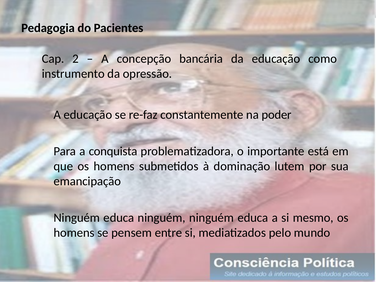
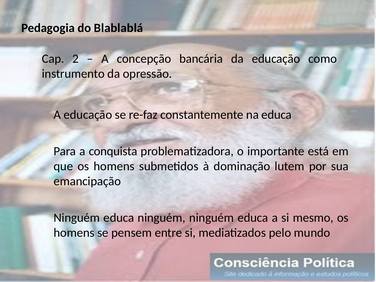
Pacientes: Pacientes -> Blablablá
na poder: poder -> educa
